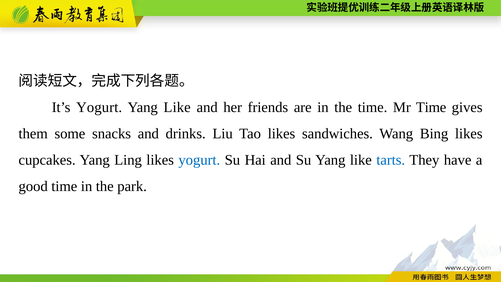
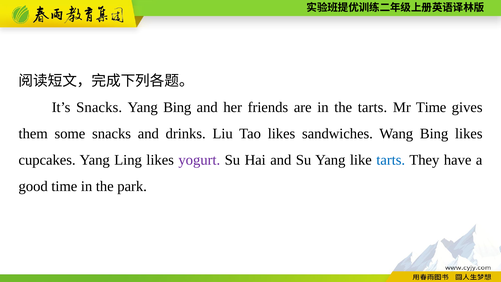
It’s Yogurt: Yogurt -> Snacks
Like at (177, 107): Like -> Bing
the time: time -> tarts
yogurt at (199, 160) colour: blue -> purple
